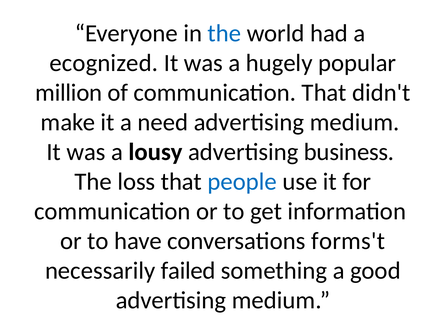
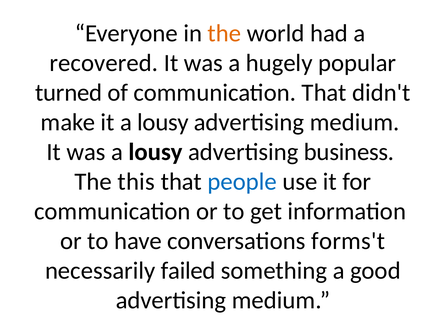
the at (224, 33) colour: blue -> orange
ecognized: ecognized -> recovered
million: million -> turned
it a need: need -> lousy
loss: loss -> this
